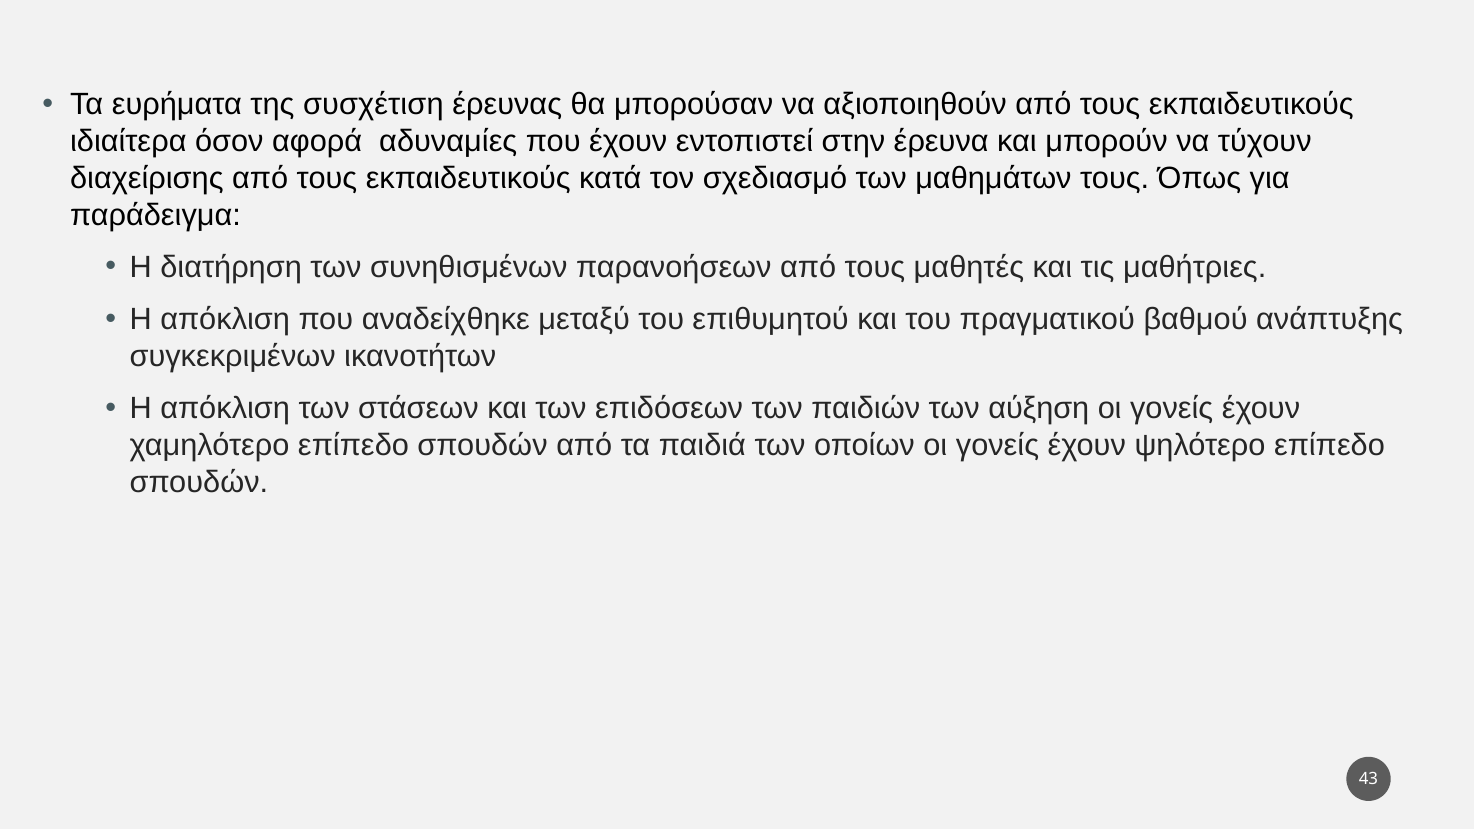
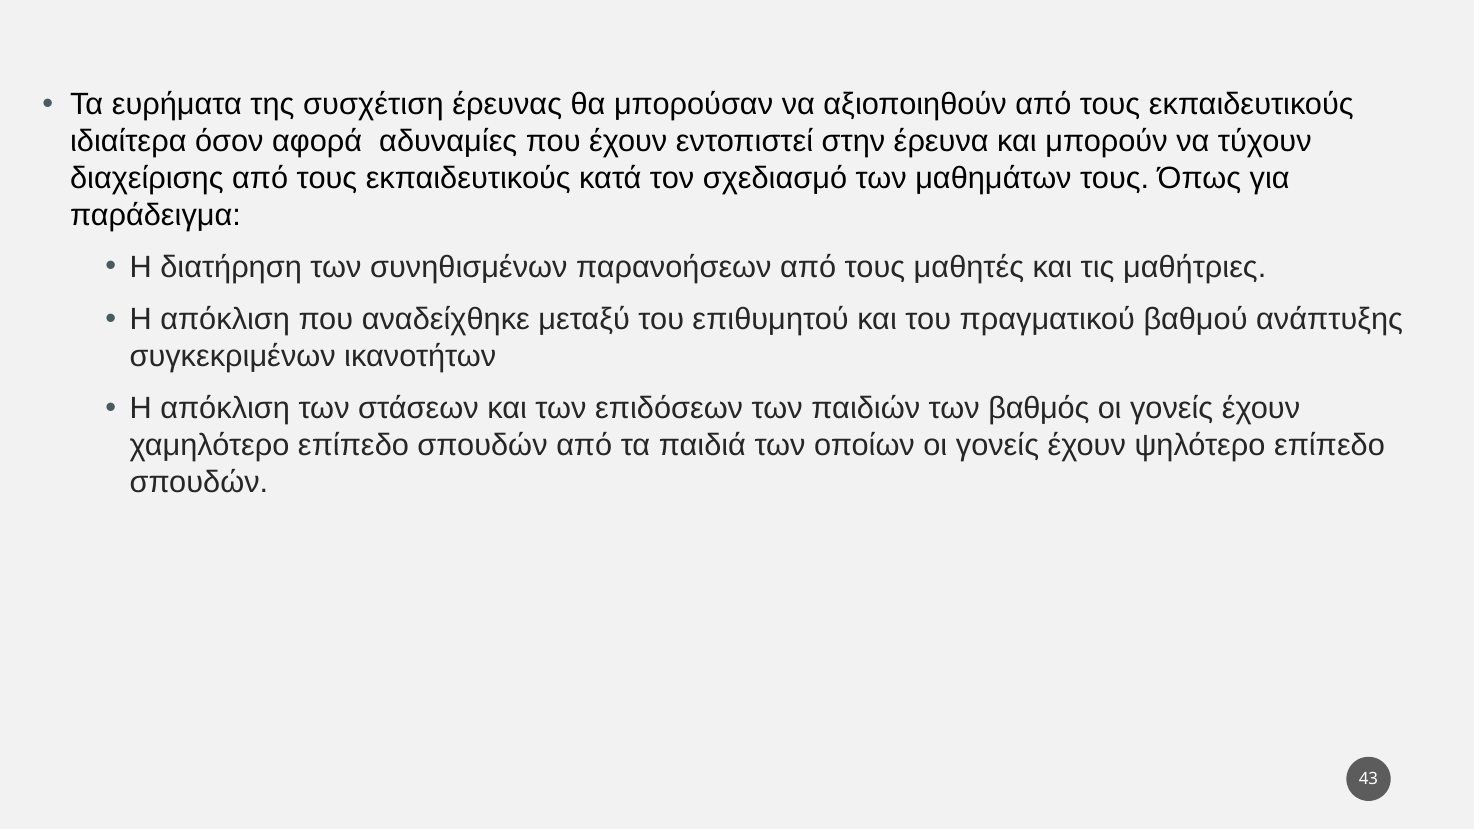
αύξηση: αύξηση -> βαθμός
